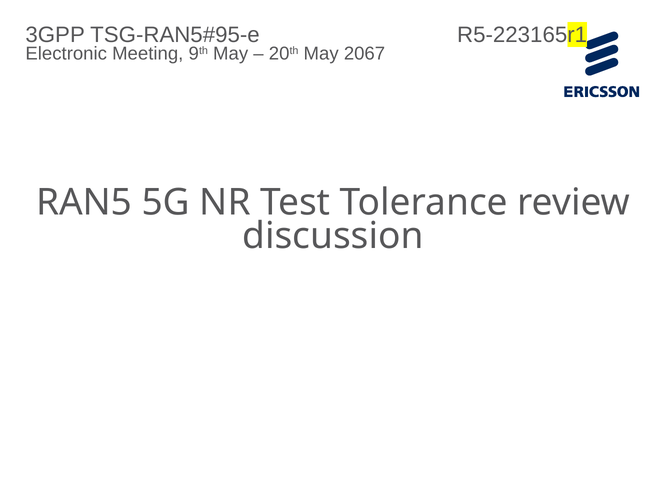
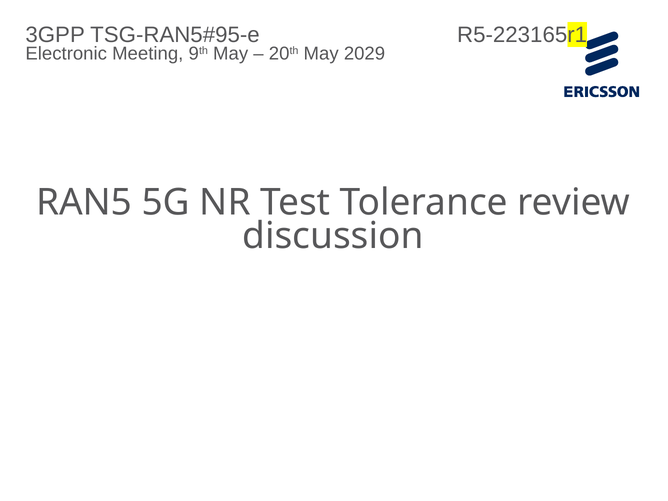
2067: 2067 -> 2029
